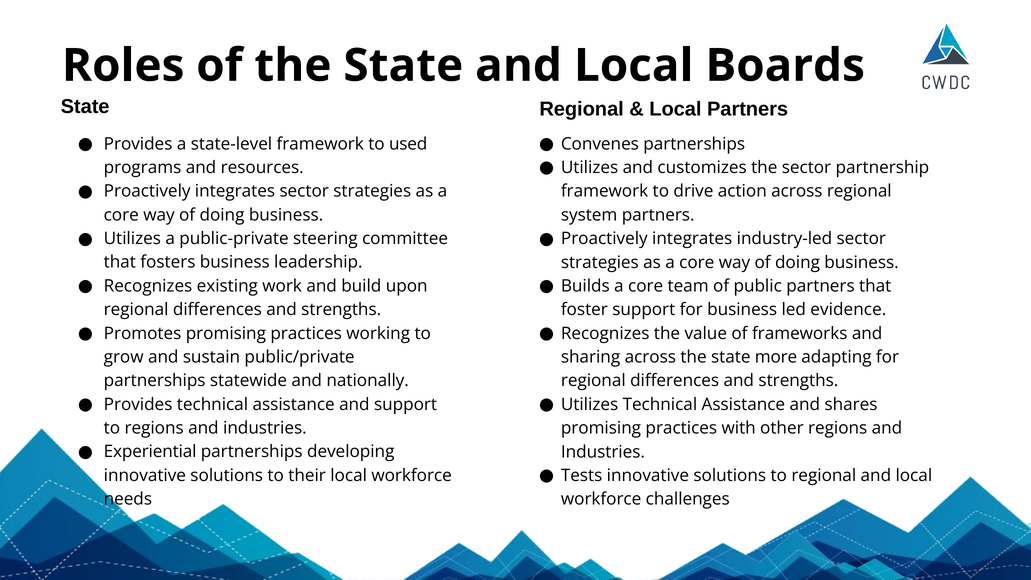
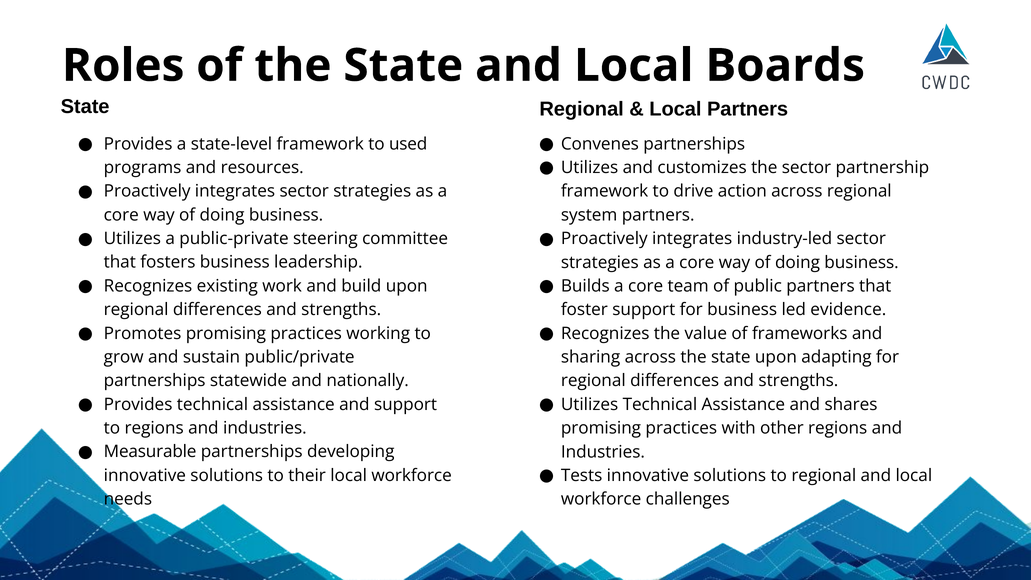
state more: more -> upon
Experiential: Experiential -> Measurable
